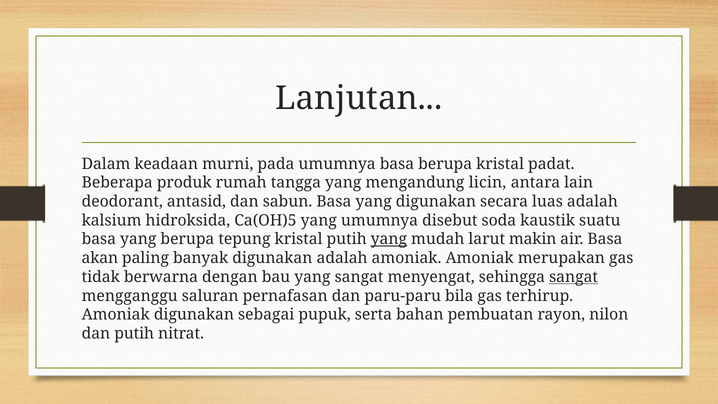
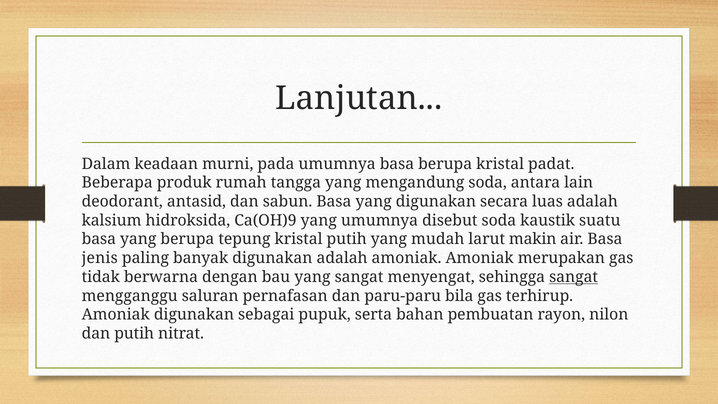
mengandung licin: licin -> soda
Ca(OH)5: Ca(OH)5 -> Ca(OH)9
yang at (389, 239) underline: present -> none
akan: akan -> jenis
